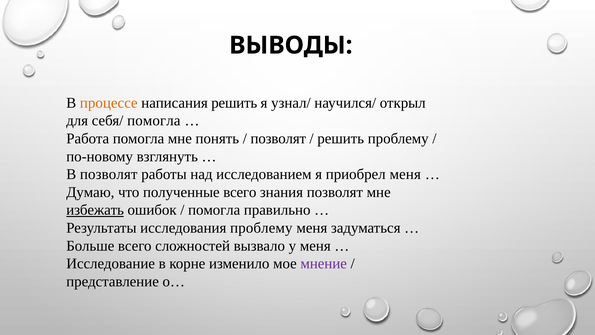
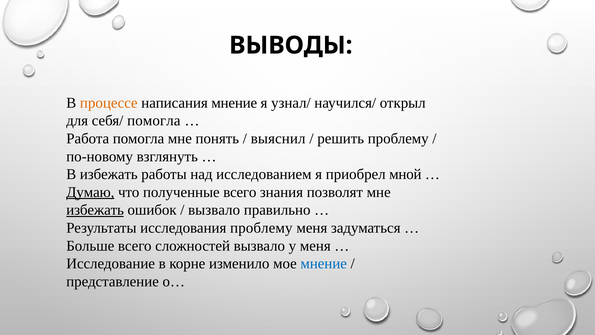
написания решить: решить -> мнение
позволят at (278, 138): позволят -> выяснил
В позволят: позволят -> избежать
приобрел меня: меня -> мной
Думаю underline: none -> present
помогла at (214, 210): помогла -> вызвало
мнение at (324, 263) colour: purple -> blue
